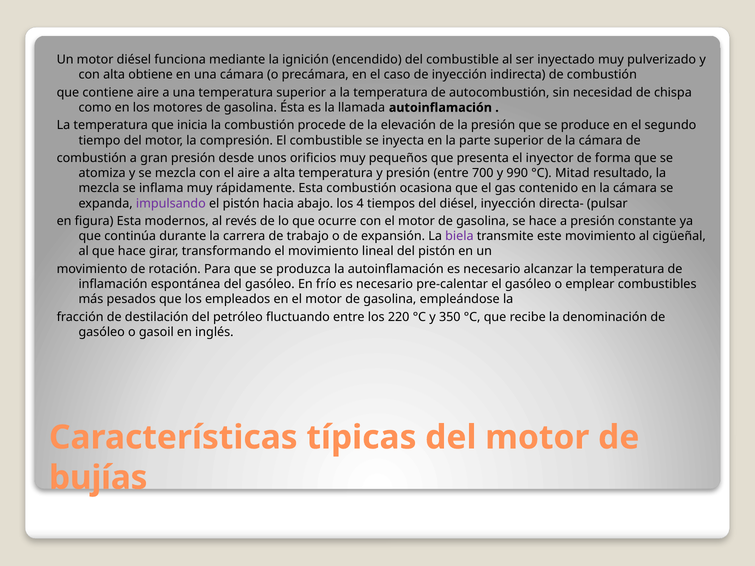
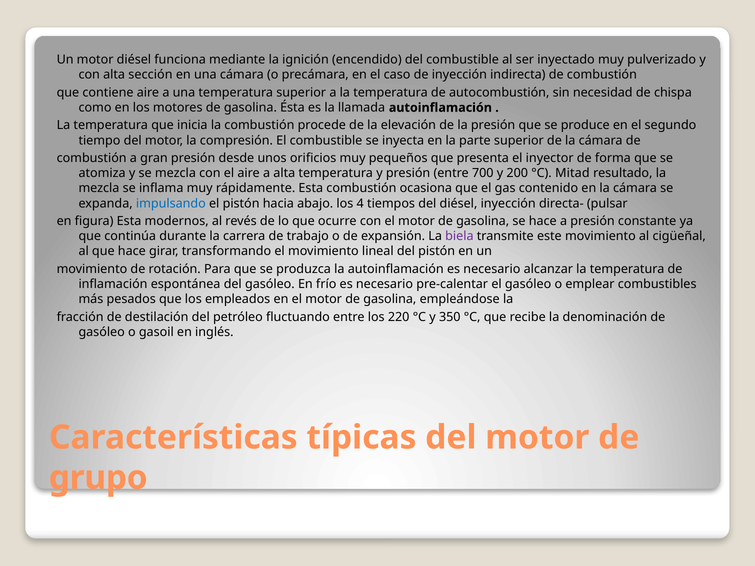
obtiene: obtiene -> sección
990: 990 -> 200
impulsando colour: purple -> blue
bujías: bujías -> grupo
